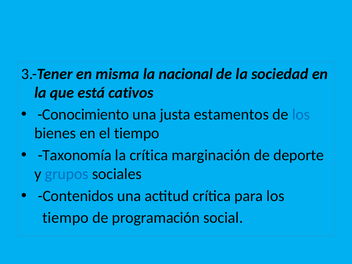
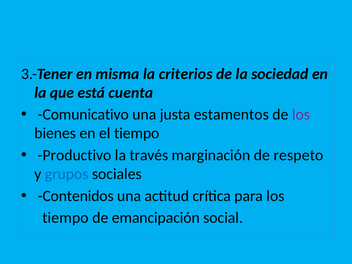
nacional: nacional -> criterios
cativos: cativos -> cuenta
Conocimiento: Conocimiento -> Comunicativo
los at (301, 115) colour: blue -> purple
Taxonomía: Taxonomía -> Productivo
la crítica: crítica -> través
deporte: deporte -> respeto
programación: programación -> emancipación
